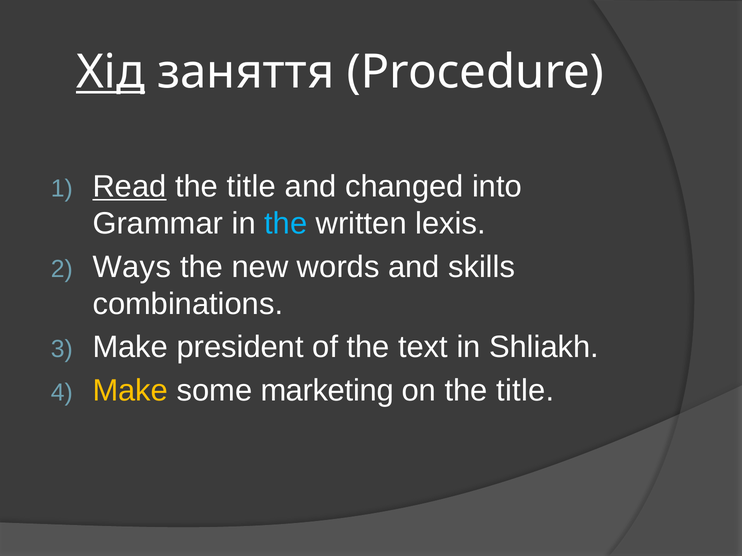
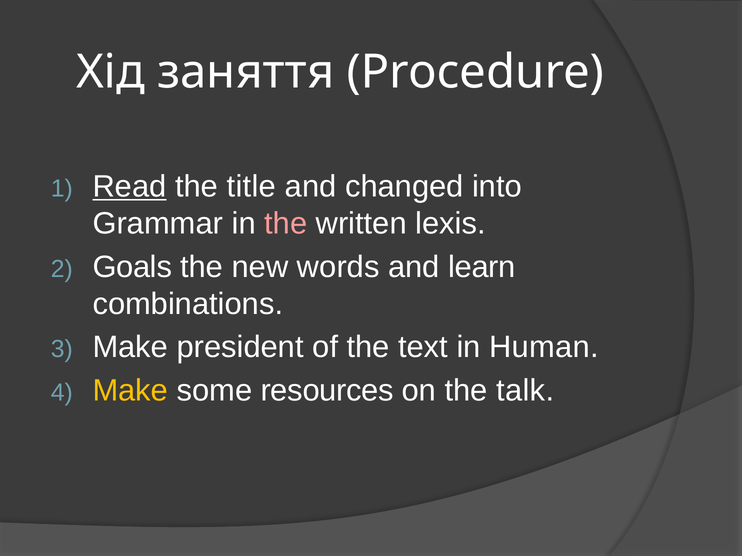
Хід underline: present -> none
the at (286, 224) colour: light blue -> pink
Ways: Ways -> Goals
skills: skills -> learn
Shliakh: Shliakh -> Human
marketing: marketing -> resources
on the title: title -> talk
